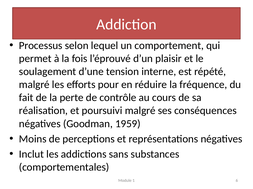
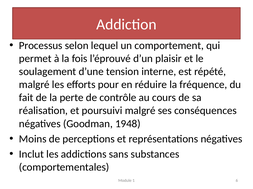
1959: 1959 -> 1948
